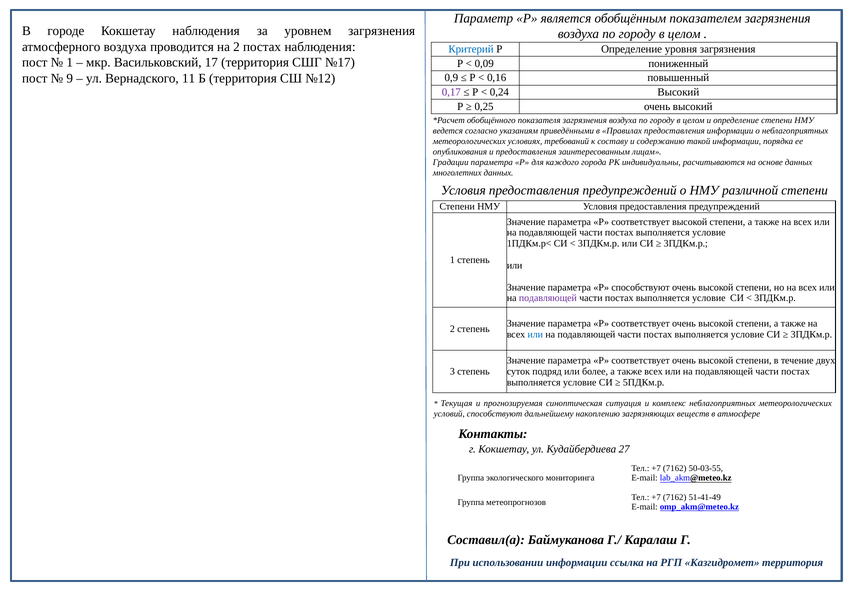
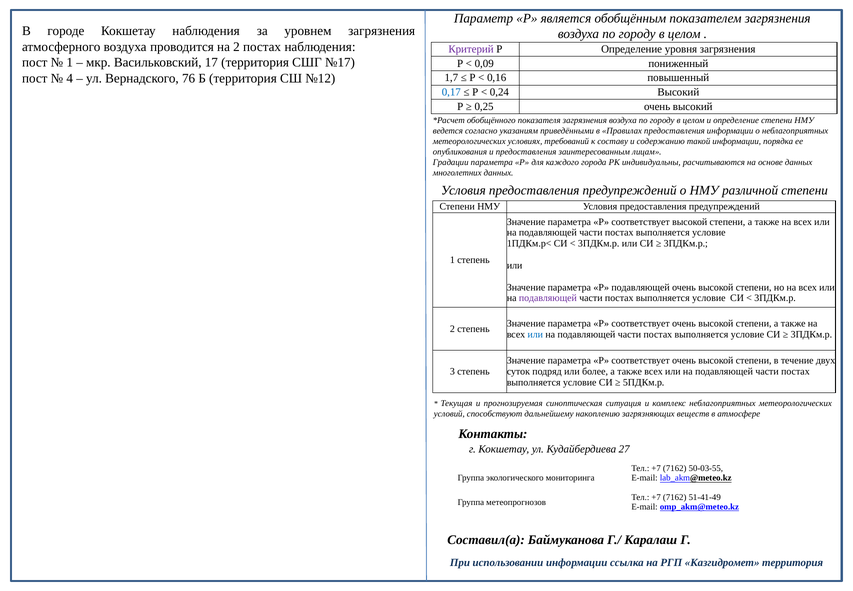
Критерий colour: blue -> purple
9: 9 -> 4
11: 11 -> 76
0,9: 0,9 -> 1,7
0,17 colour: purple -> blue
Р способствуют: способствуют -> подавляющей
